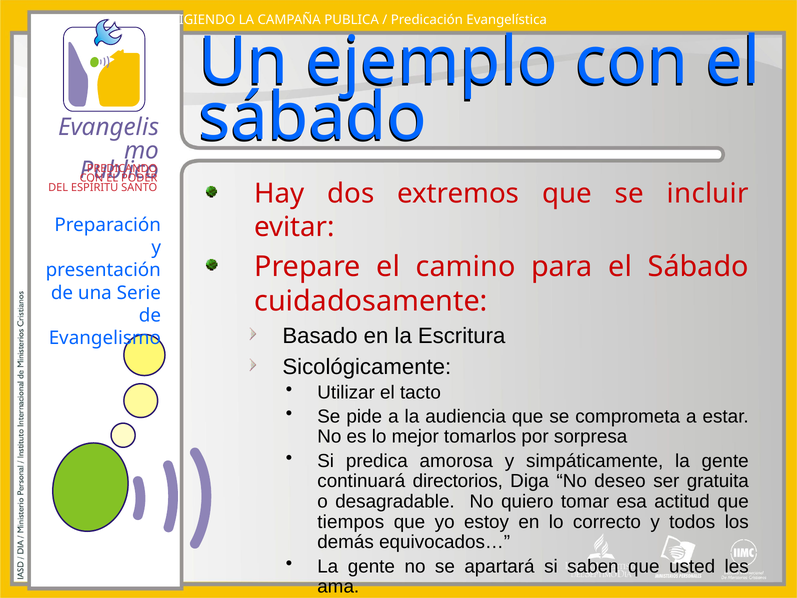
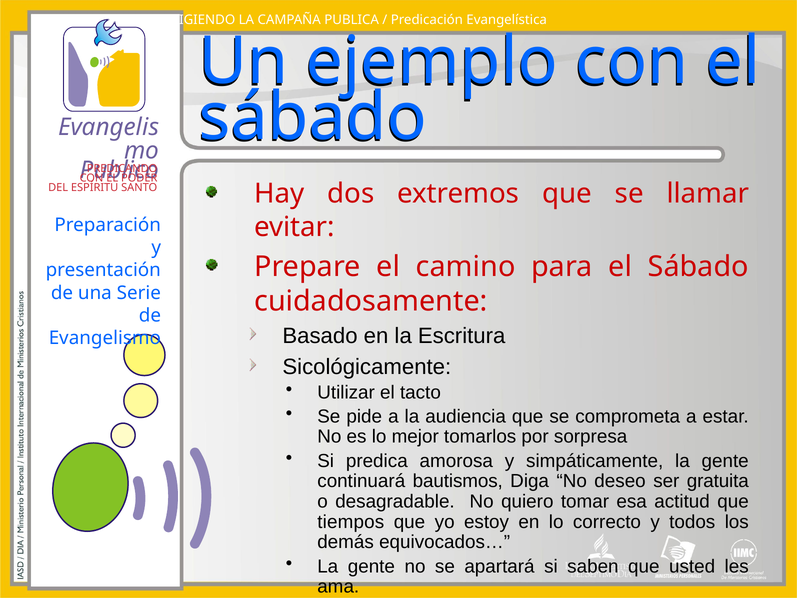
incluir: incluir -> llamar
directorios: directorios -> bautismos
